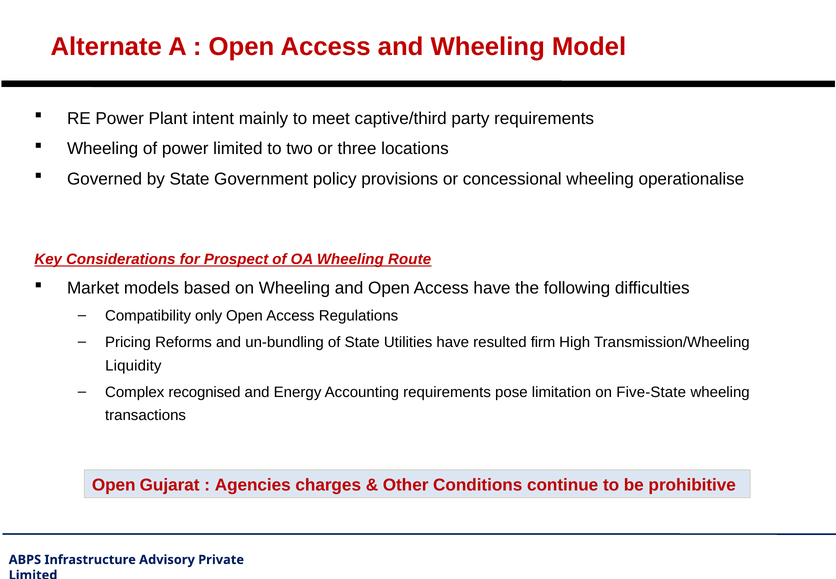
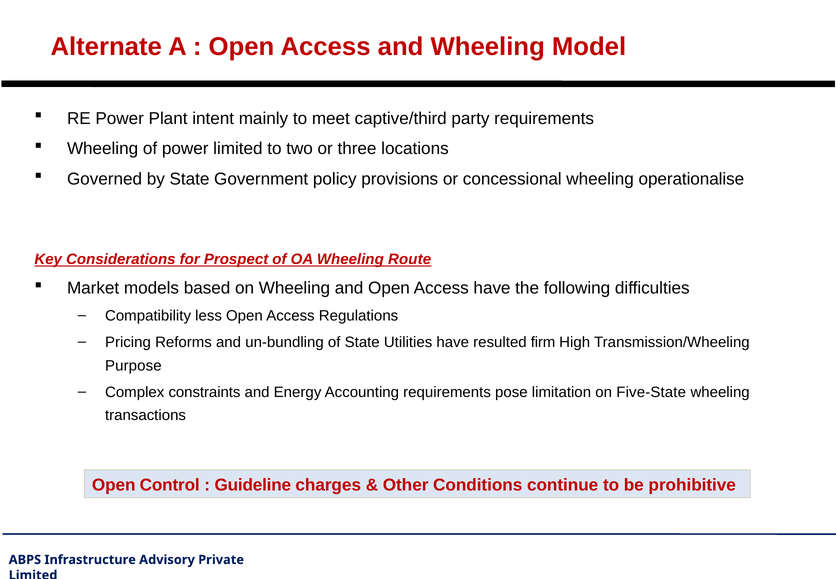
only: only -> less
Liquidity: Liquidity -> Purpose
recognised: recognised -> constraints
Gujarat: Gujarat -> Control
Agencies: Agencies -> Guideline
